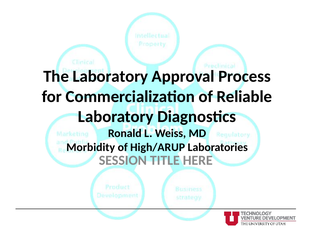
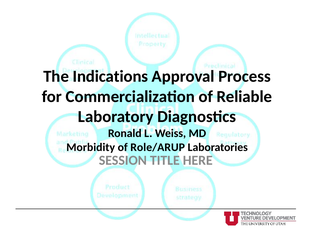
The Laboratory: Laboratory -> Indications
High/ARUP: High/ARUP -> Role/ARUP
